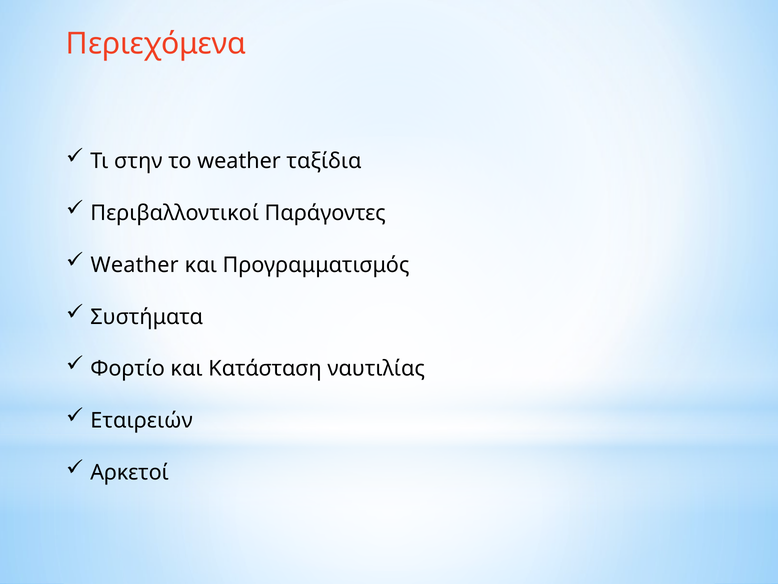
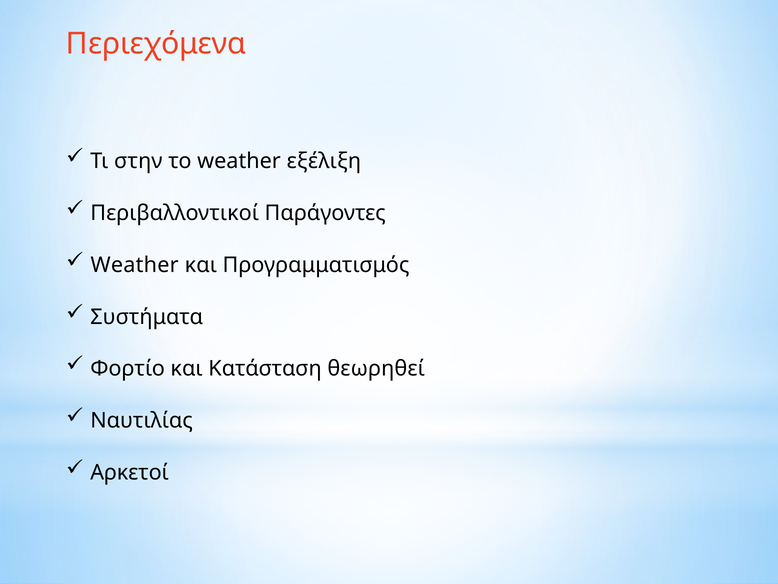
ταξίδια: ταξίδια -> εξέλιξη
ναυτιλίας: ναυτιλίας -> θεωρηθεί
Εταιρειών: Εταιρειών -> Ναυτιλίας
